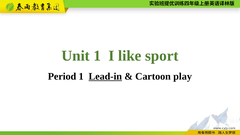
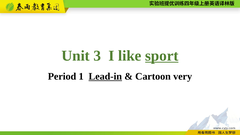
Unit 1: 1 -> 3
sport underline: none -> present
play: play -> very
